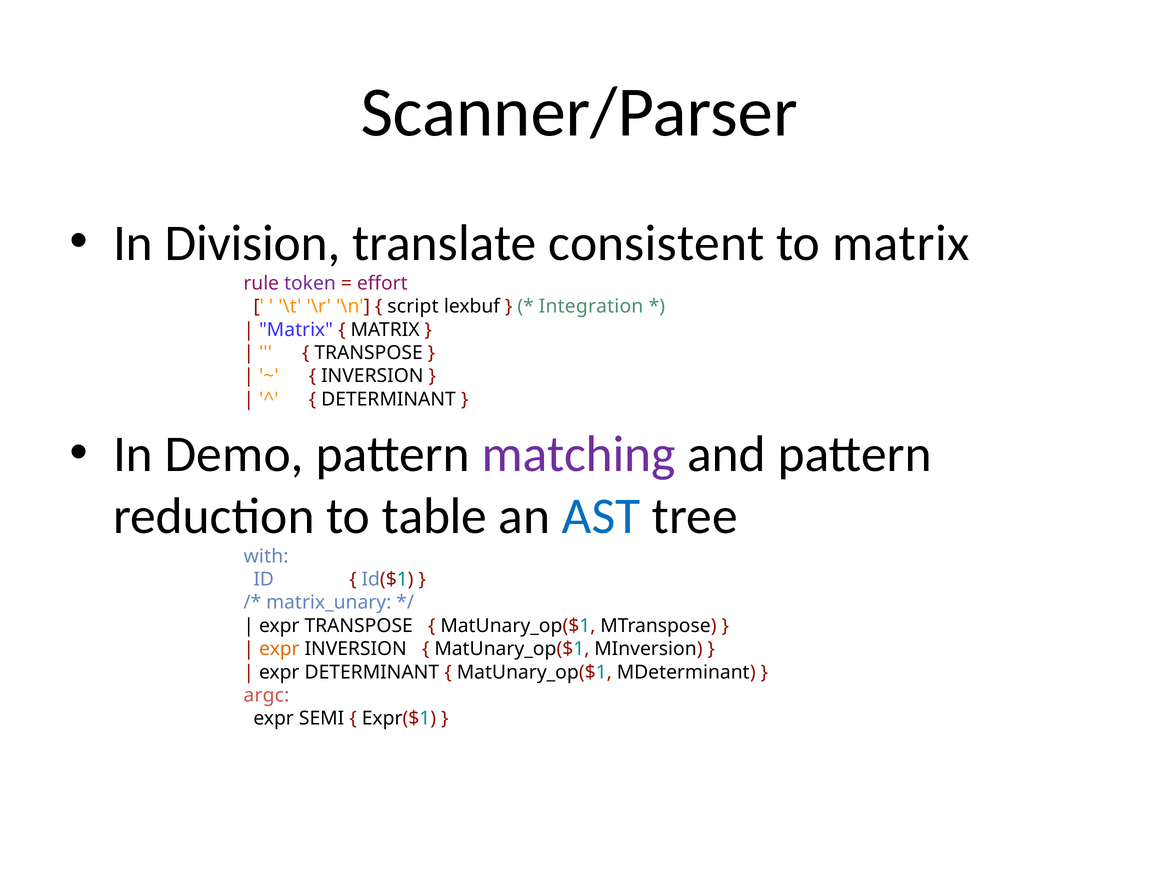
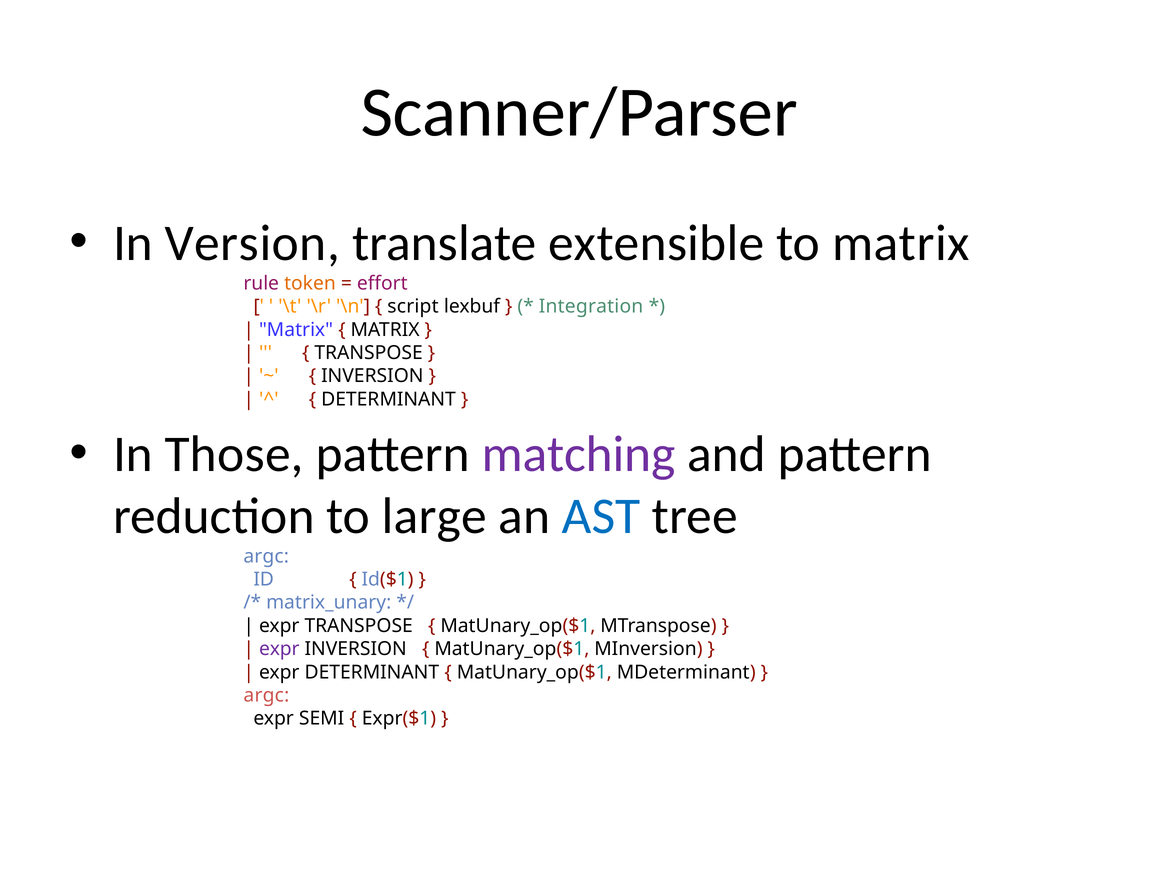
Division: Division -> Version
consistent: consistent -> extensible
token colour: purple -> orange
Demo: Demo -> Those
table: table -> large
with at (266, 556): with -> argc
expr at (279, 649) colour: orange -> purple
